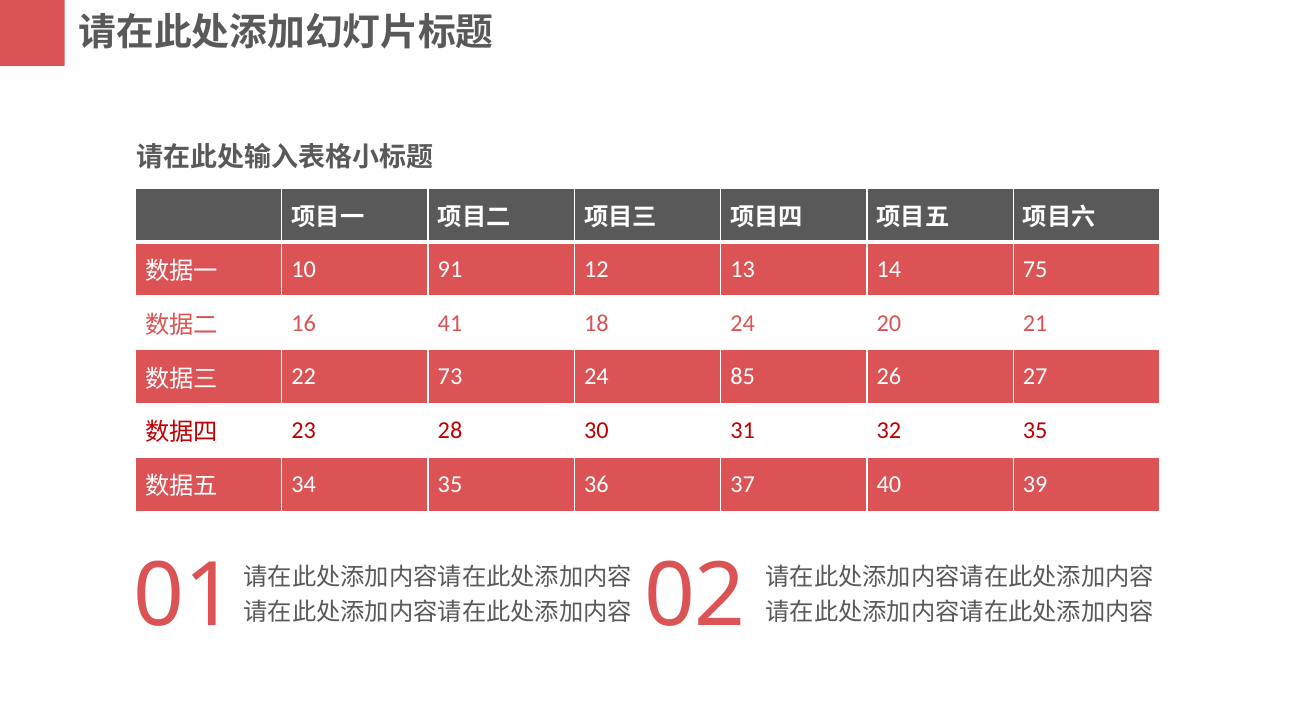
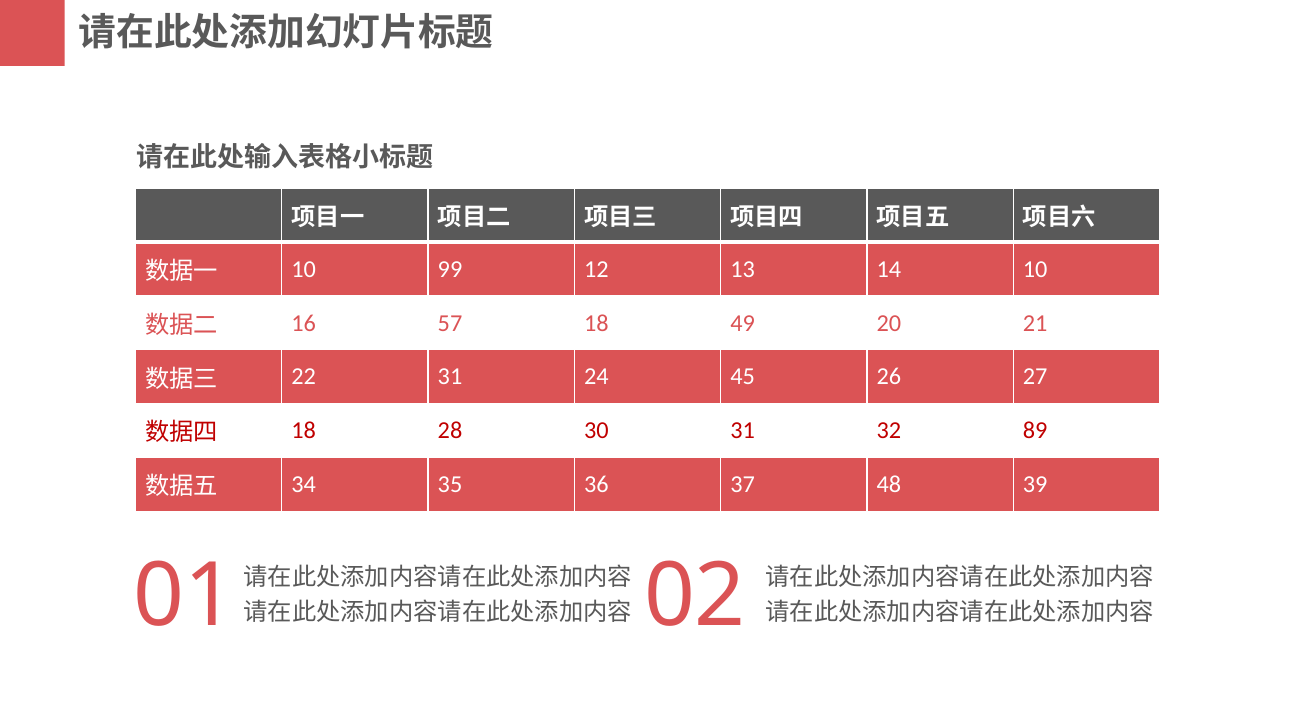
91: 91 -> 99
14 75: 75 -> 10
41: 41 -> 57
18 24: 24 -> 49
22 73: 73 -> 31
85: 85 -> 45
23 at (304, 431): 23 -> 18
32 35: 35 -> 89
40: 40 -> 48
